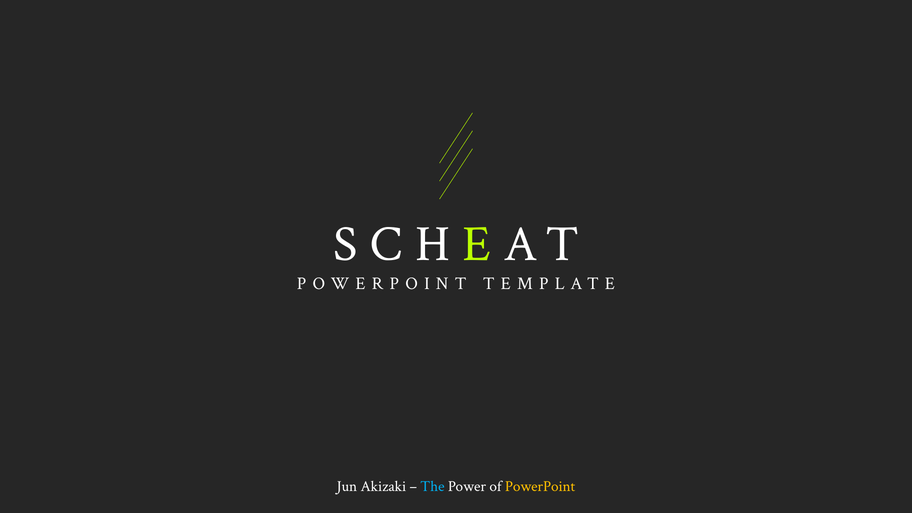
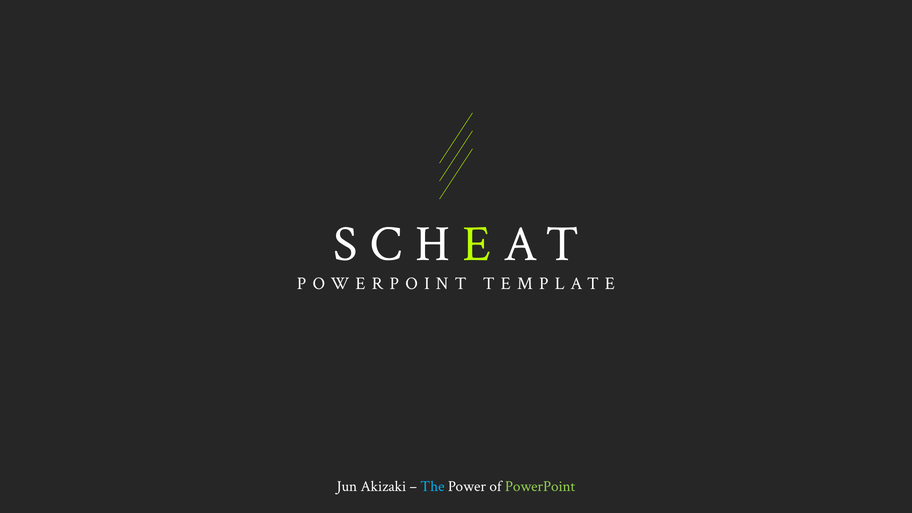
PowerPoint colour: yellow -> light green
